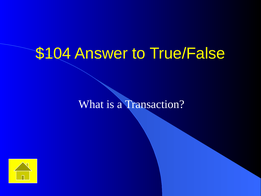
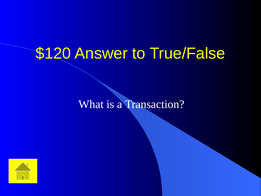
$104: $104 -> $120
